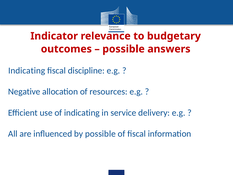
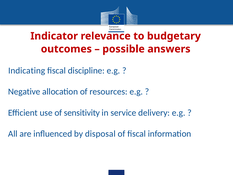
of indicating: indicating -> sensitivity
by possible: possible -> disposal
